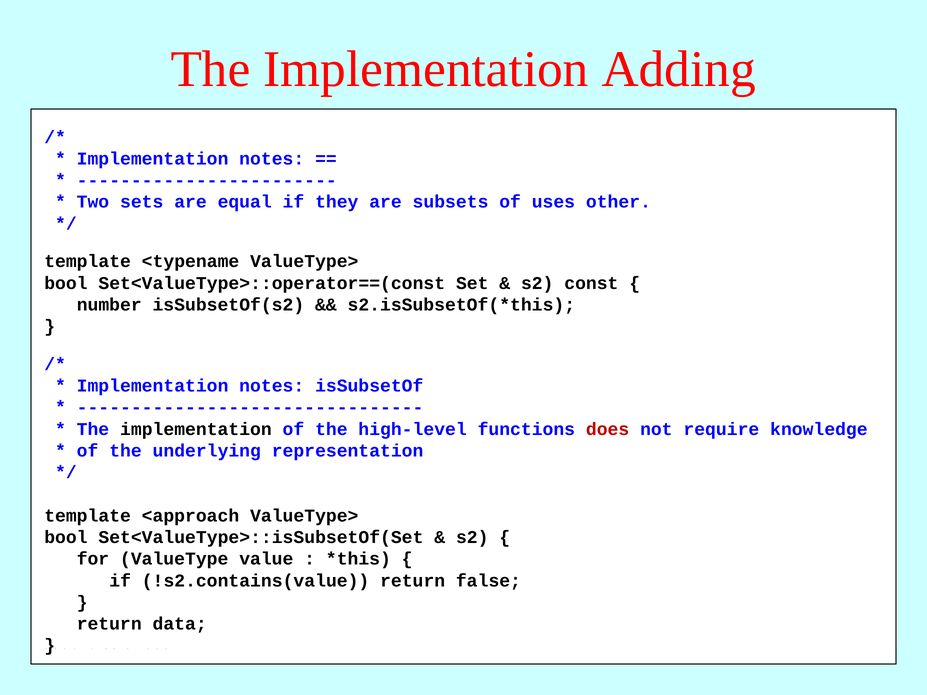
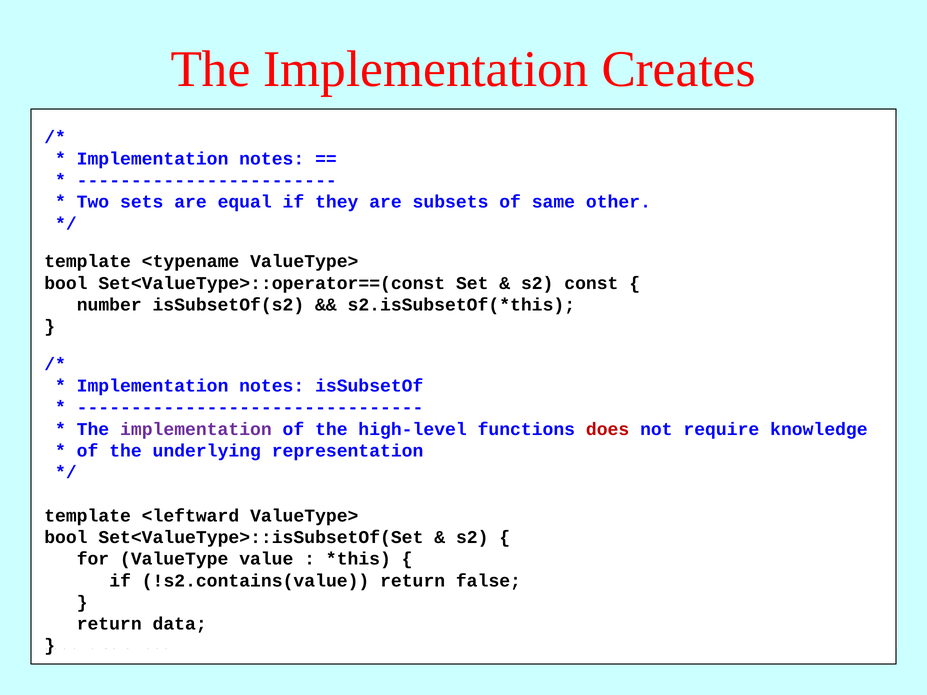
Adding: Adding -> Creates
uses: uses -> same
implementation at (196, 429) colour: black -> purple
<approach: <approach -> <leftward
